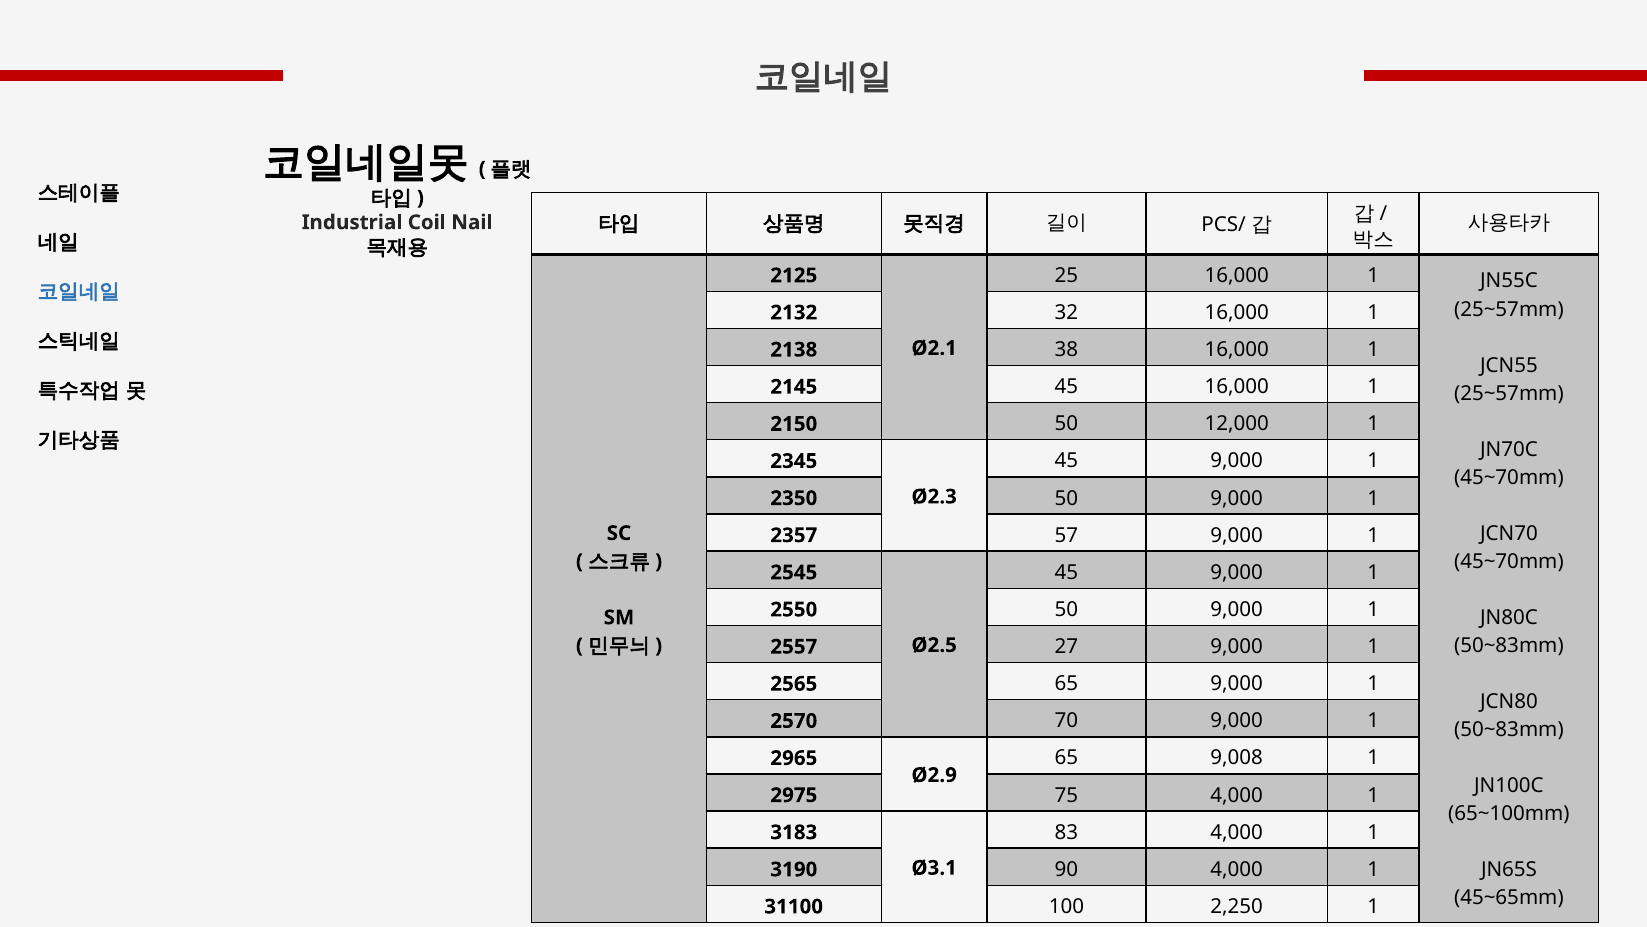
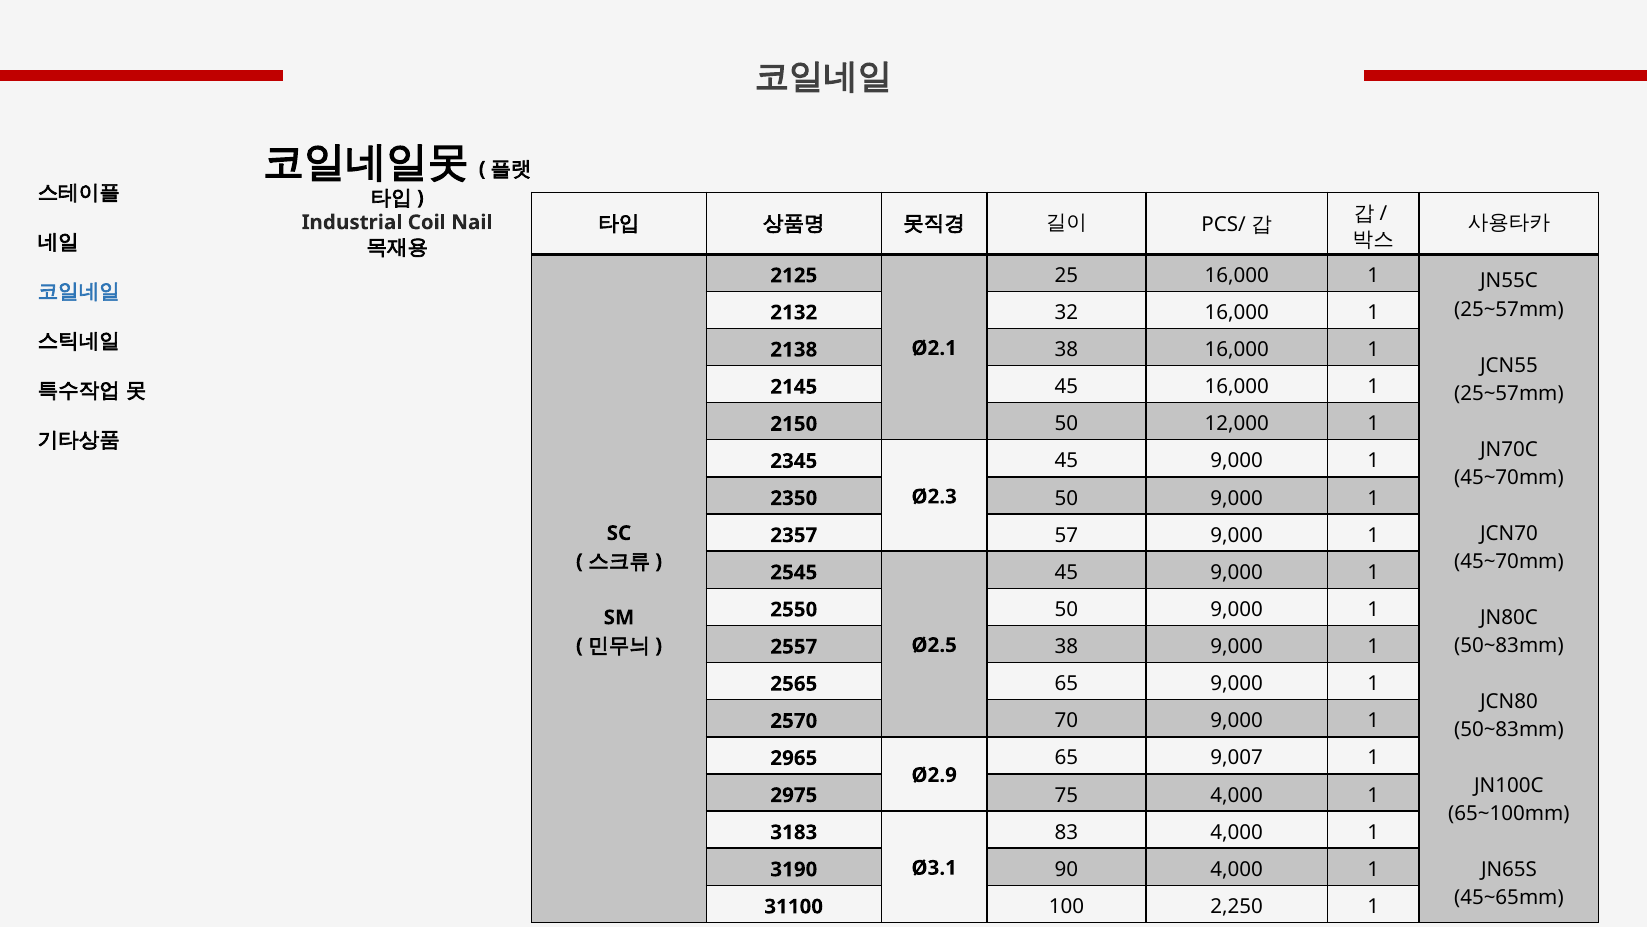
2557 27: 27 -> 38
9,008: 9,008 -> 9,007
